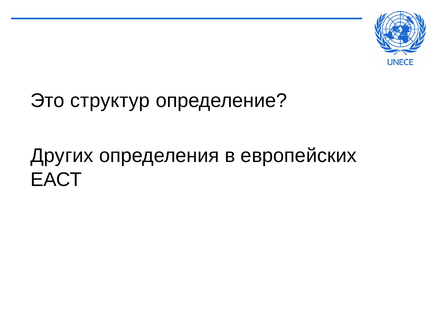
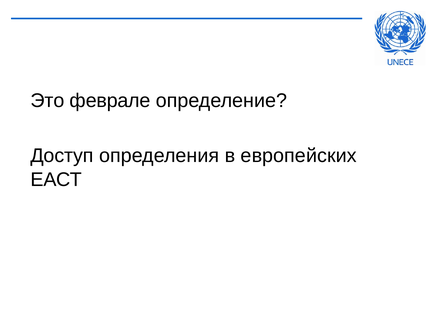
структур: структур -> феврале
Других: Других -> Доступ
